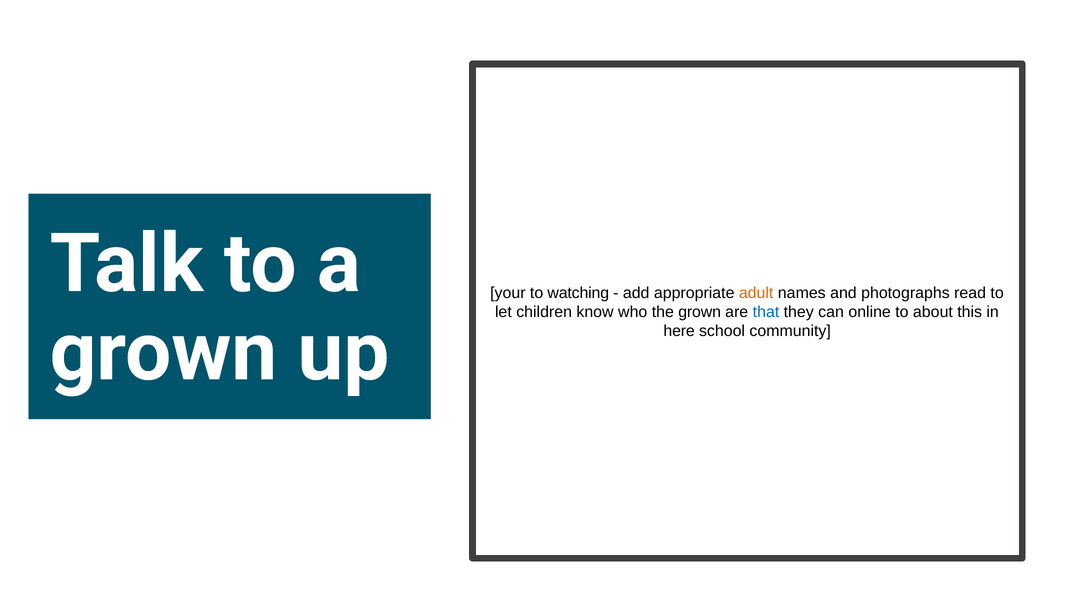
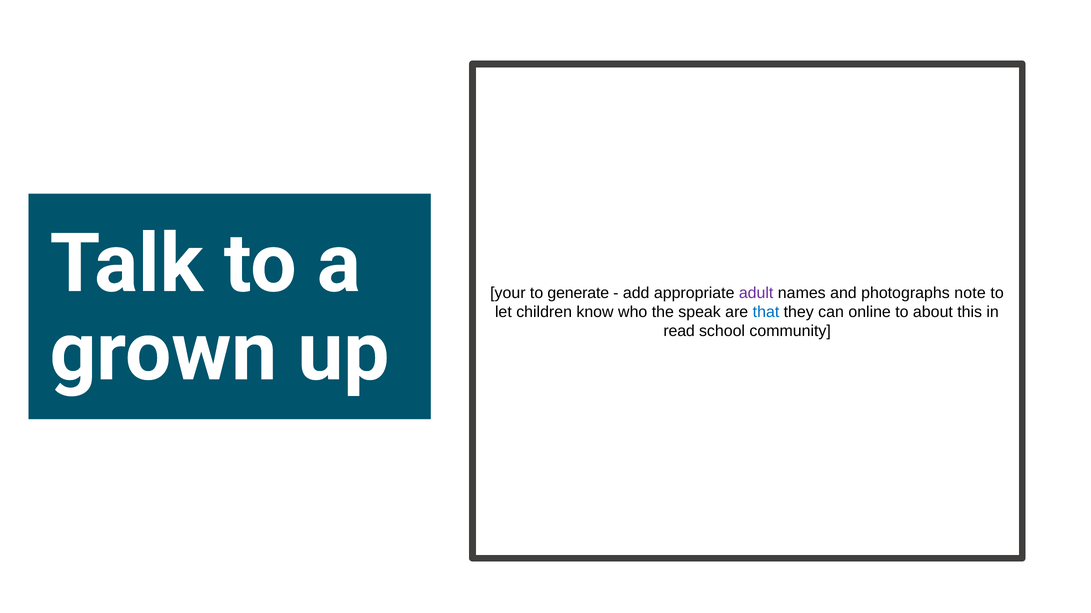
watching: watching -> generate
adult colour: orange -> purple
read: read -> note
the grown: grown -> speak
here: here -> read
